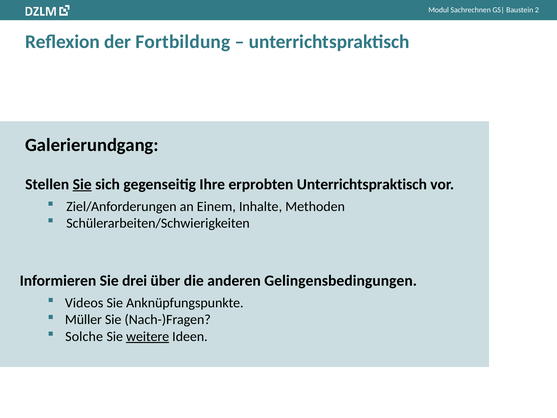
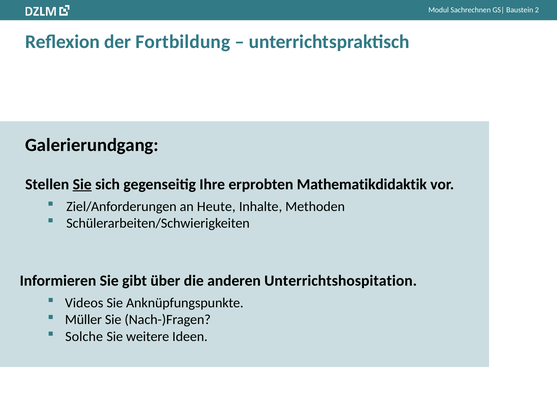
erprobten Unterrichtspraktisch: Unterrichtspraktisch -> Mathematikdidaktik
Einem: Einem -> Heute
drei: drei -> gibt
Gelingensbedingungen: Gelingensbedingungen -> Unterrichtshospitation
weitere underline: present -> none
